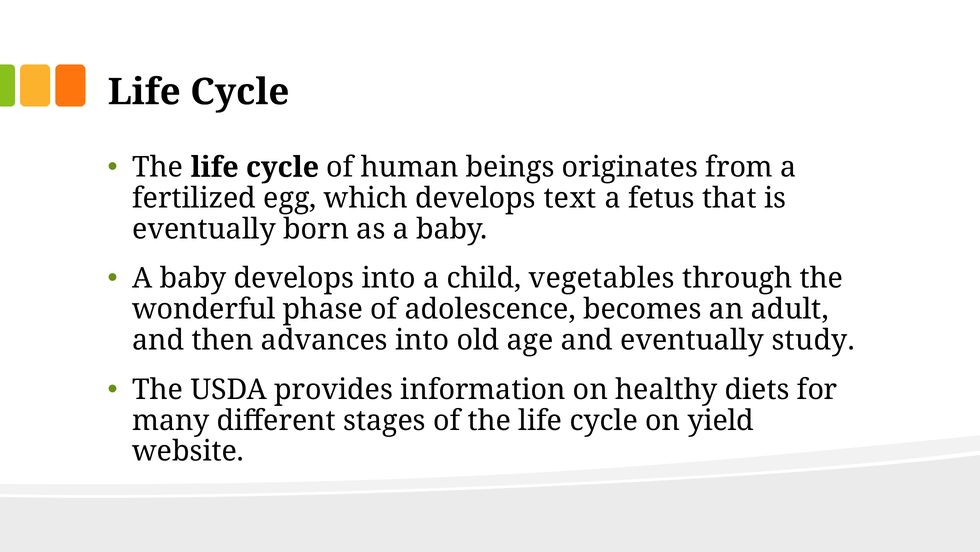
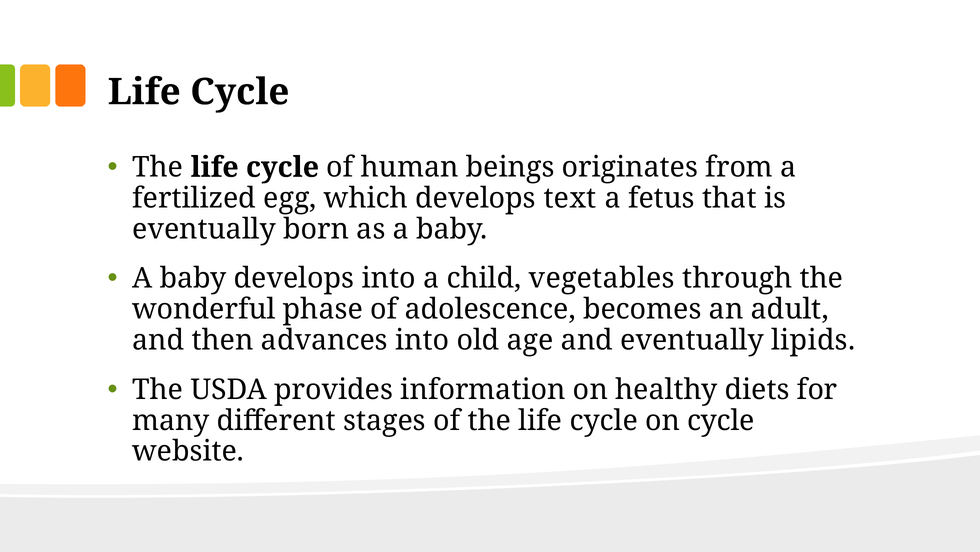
study: study -> lipids
on yield: yield -> cycle
